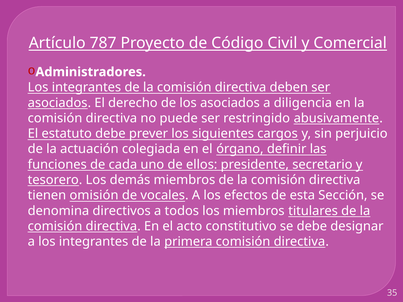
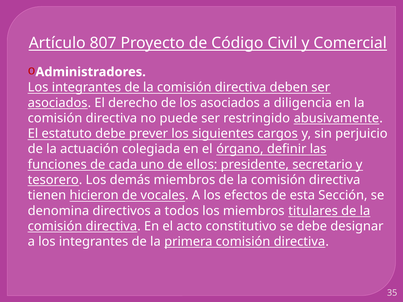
787: 787 -> 807
omisión: omisión -> hicieron
